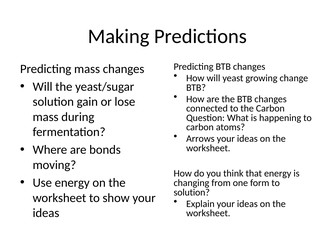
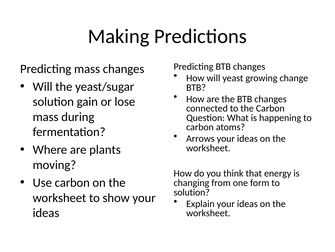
bonds: bonds -> plants
Use energy: energy -> carbon
